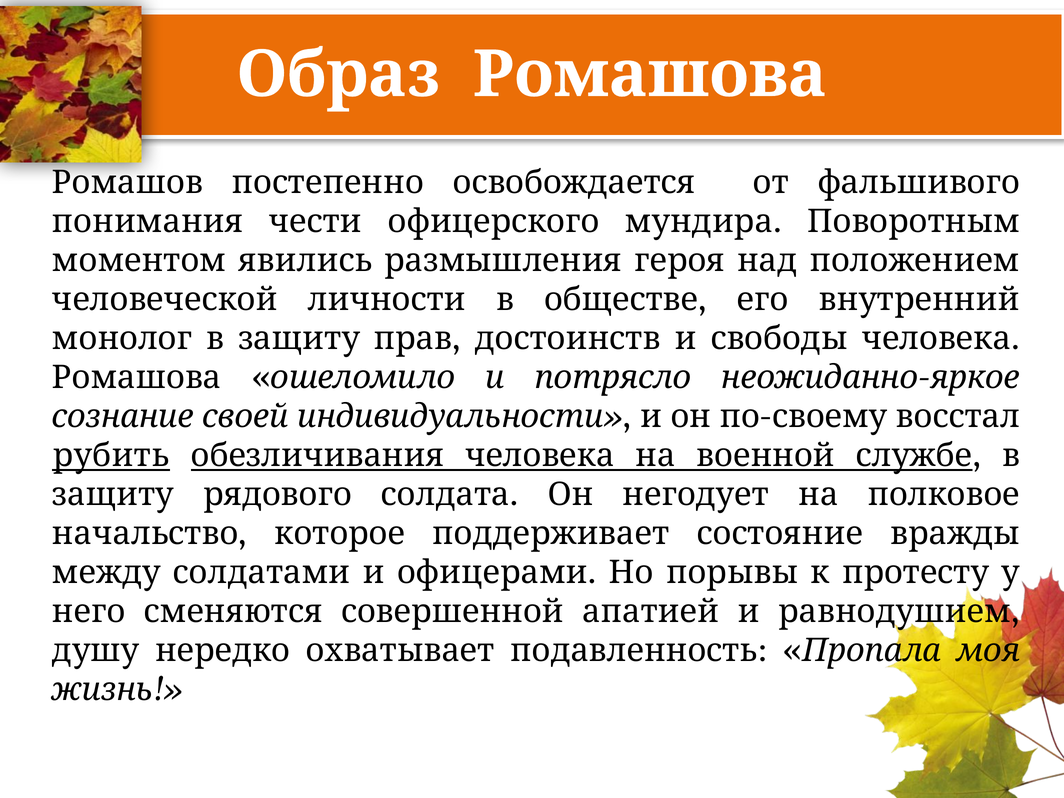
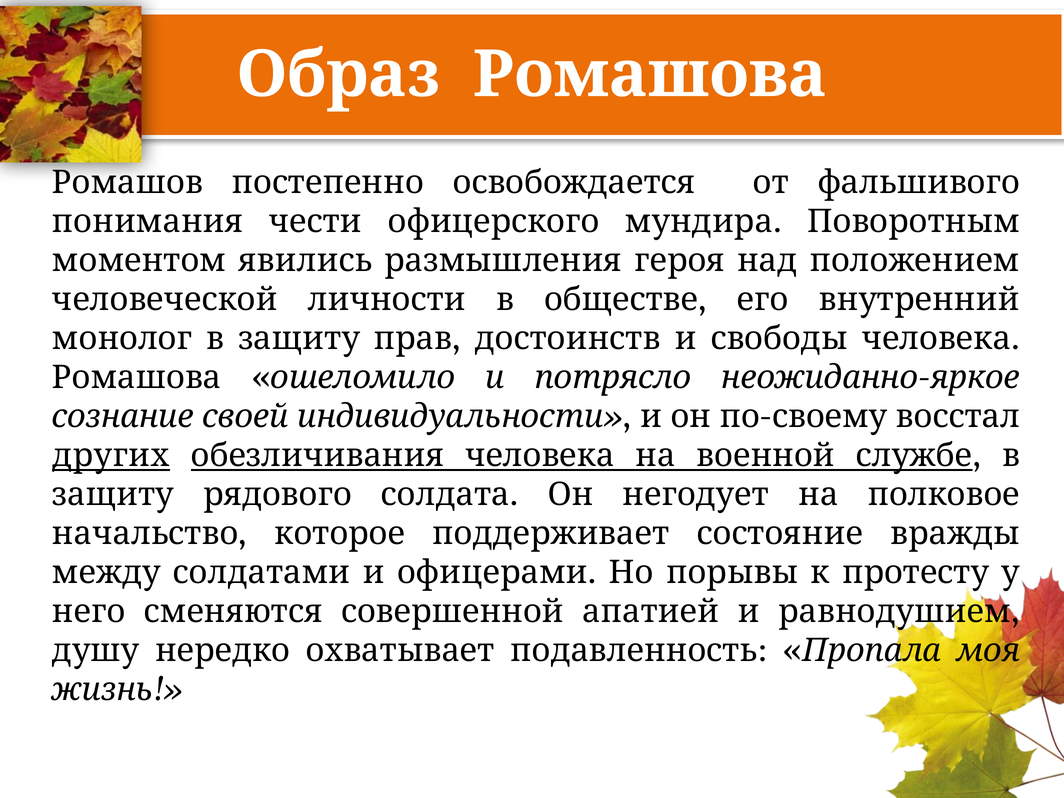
рубить: рубить -> других
